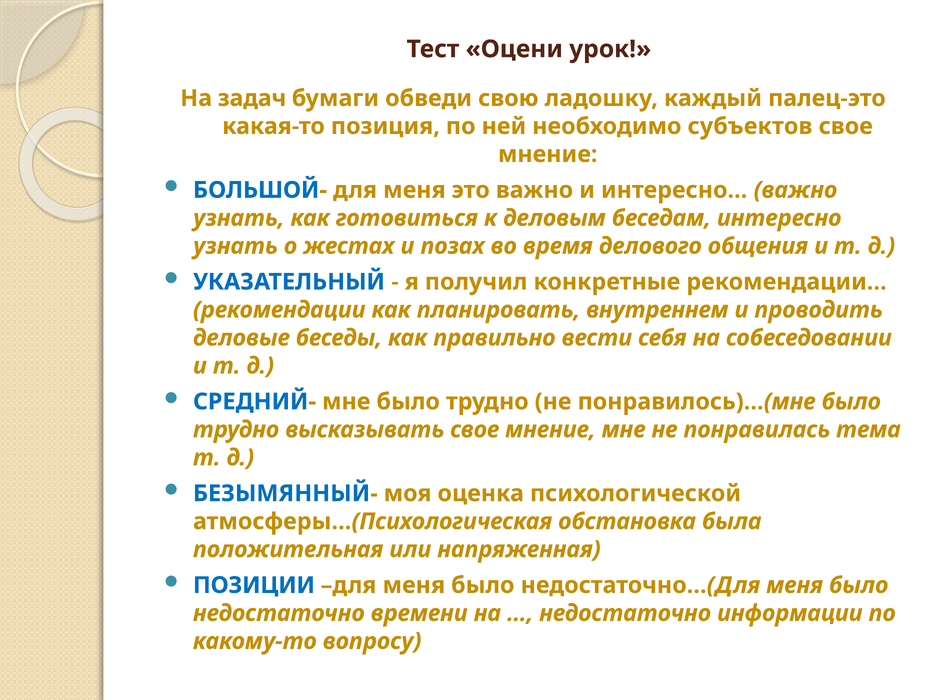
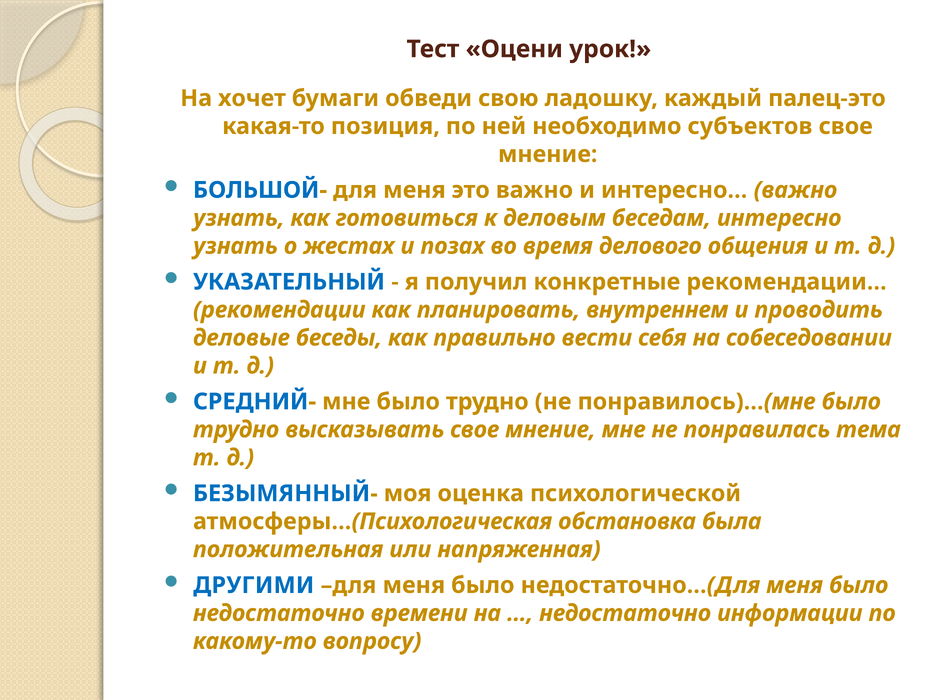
задач: задач -> хочет
ПОЗИЦИИ: ПОЗИЦИИ -> ДРУГИМИ
